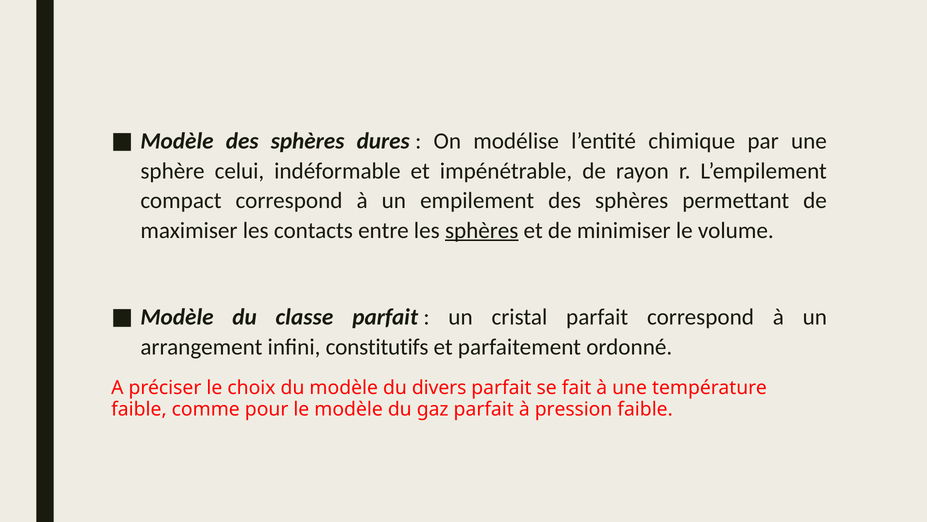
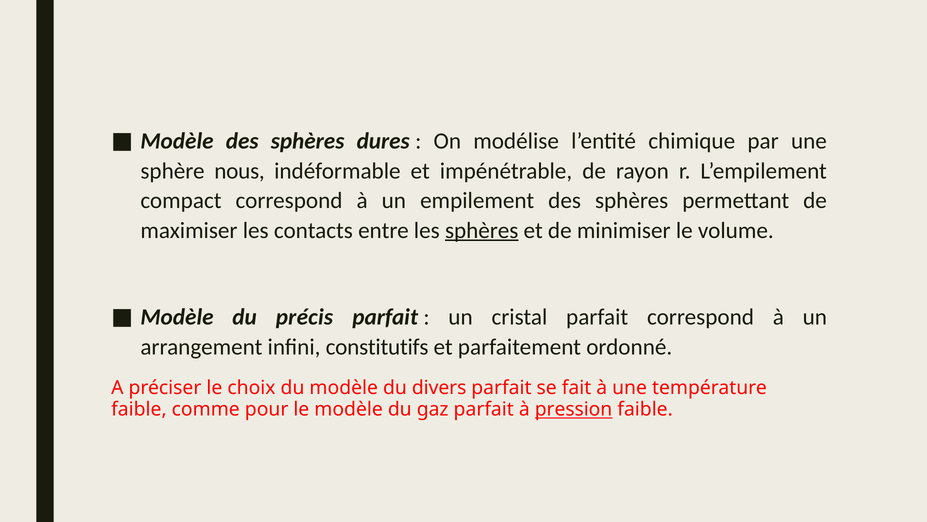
celui: celui -> nous
classe: classe -> précis
pression underline: none -> present
